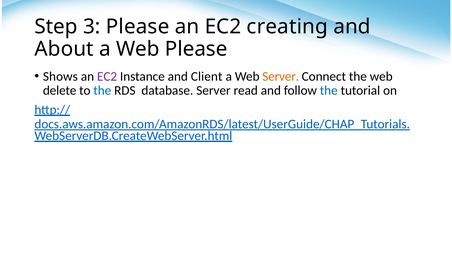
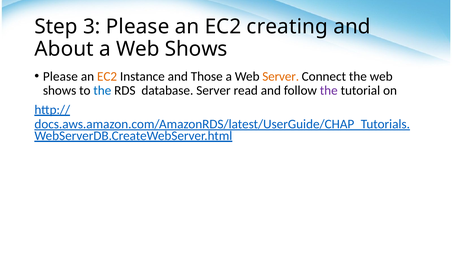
a Web Please: Please -> Shows
Shows at (60, 76): Shows -> Please
EC2 at (107, 76) colour: purple -> orange
Client: Client -> Those
delete at (60, 91): delete -> shows
the at (329, 91) colour: blue -> purple
